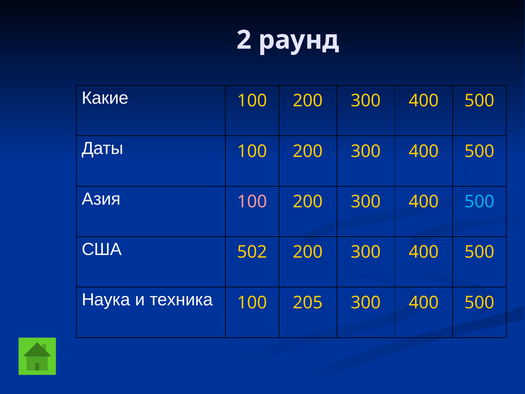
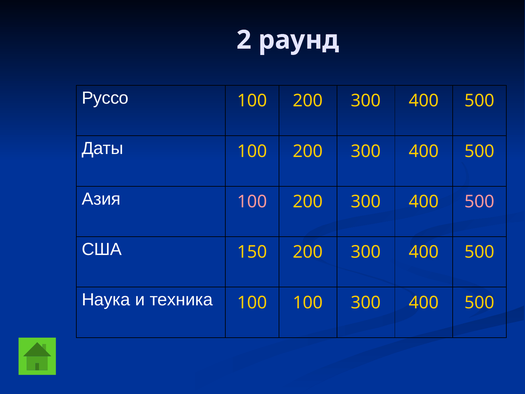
Какие: Какие -> Руссо
500 at (480, 202) colour: light blue -> pink
502: 502 -> 150
100 205: 205 -> 100
